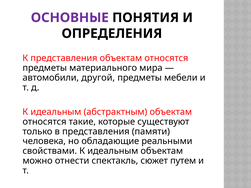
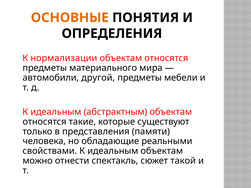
ОСНОВНЫЕ colour: purple -> orange
К представления: представления -> нормализации
путем: путем -> такой
